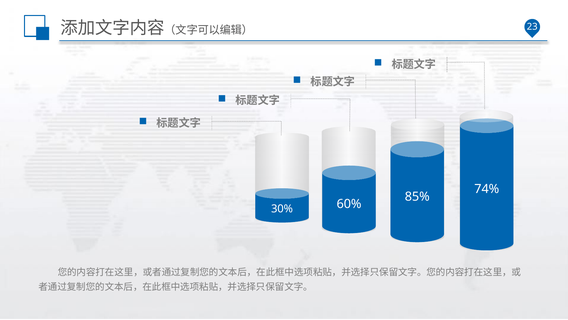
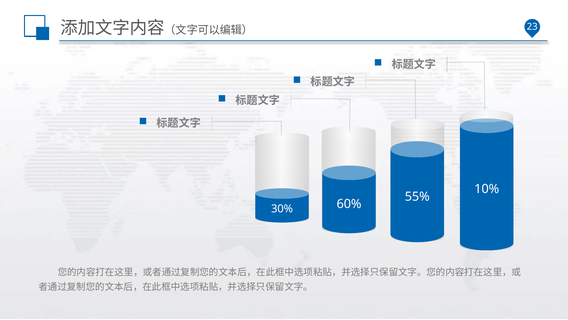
74%: 74% -> 10%
85%: 85% -> 55%
